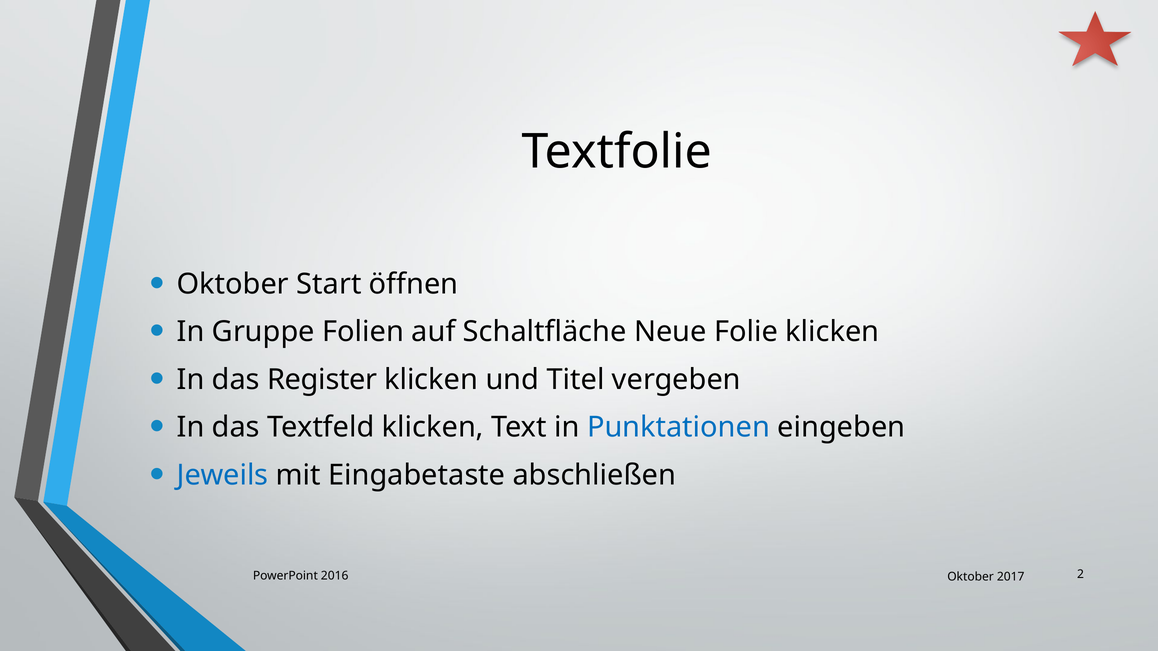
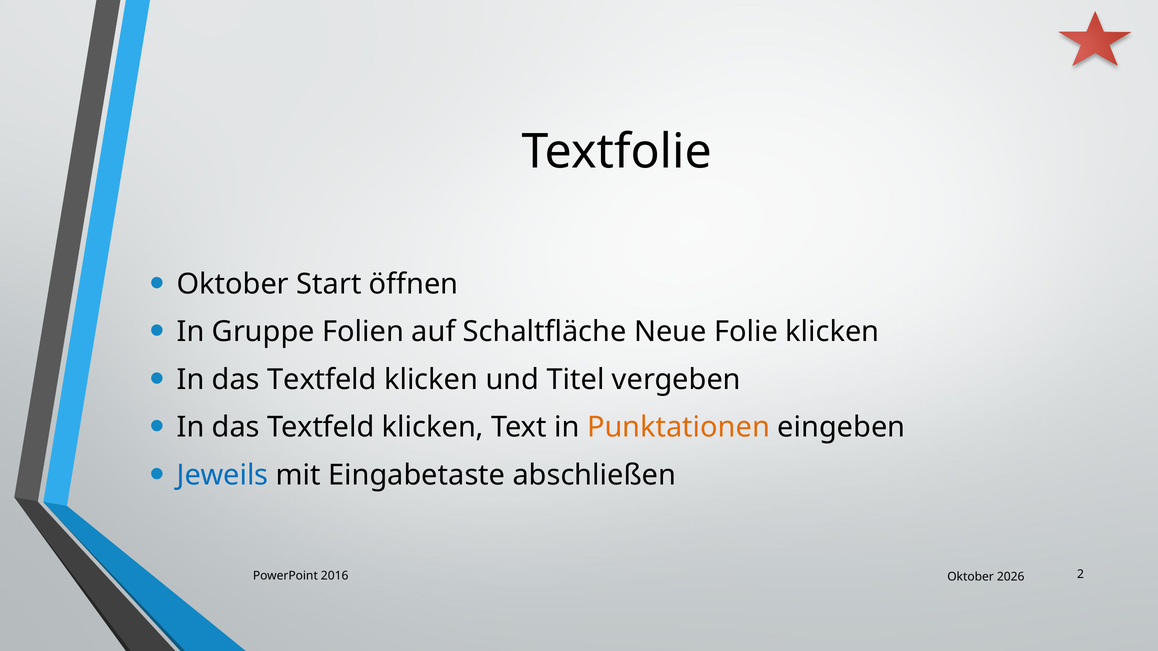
Register at (322, 380): Register -> Textfeld
Punktationen colour: blue -> orange
2017: 2017 -> 2026
